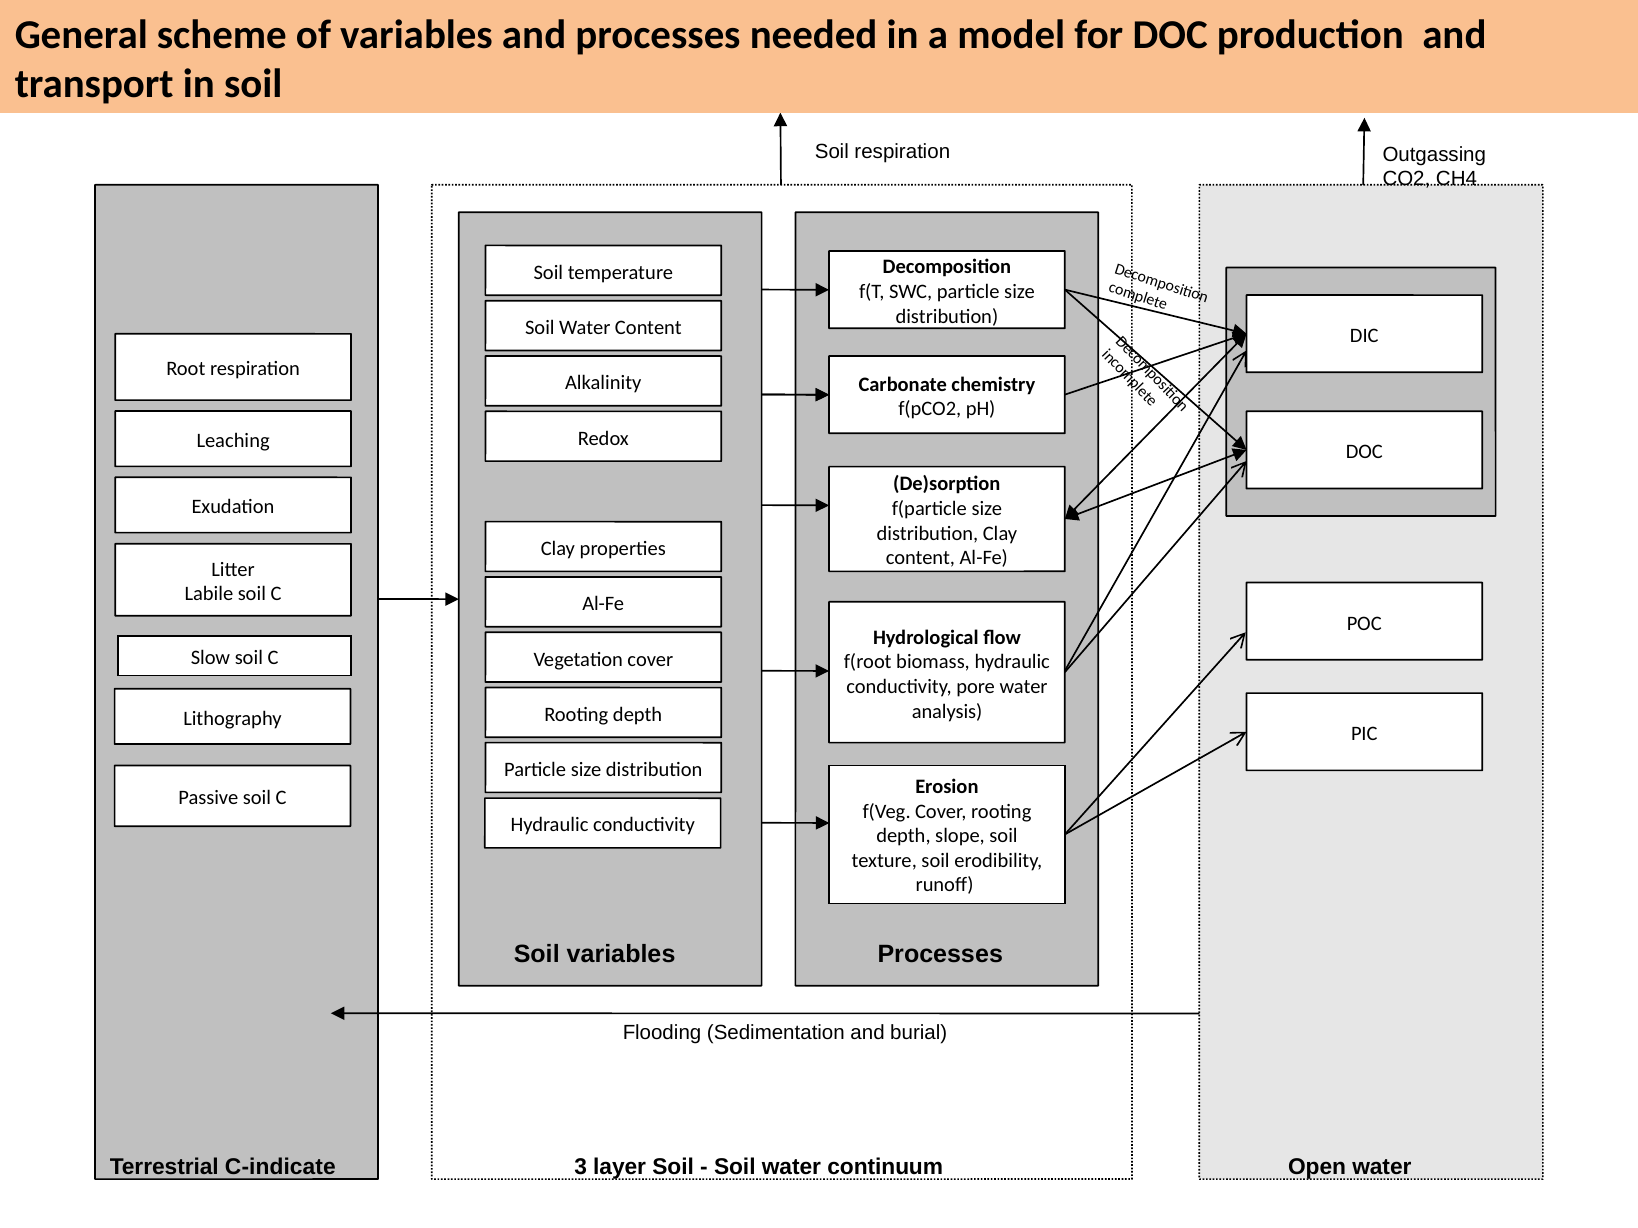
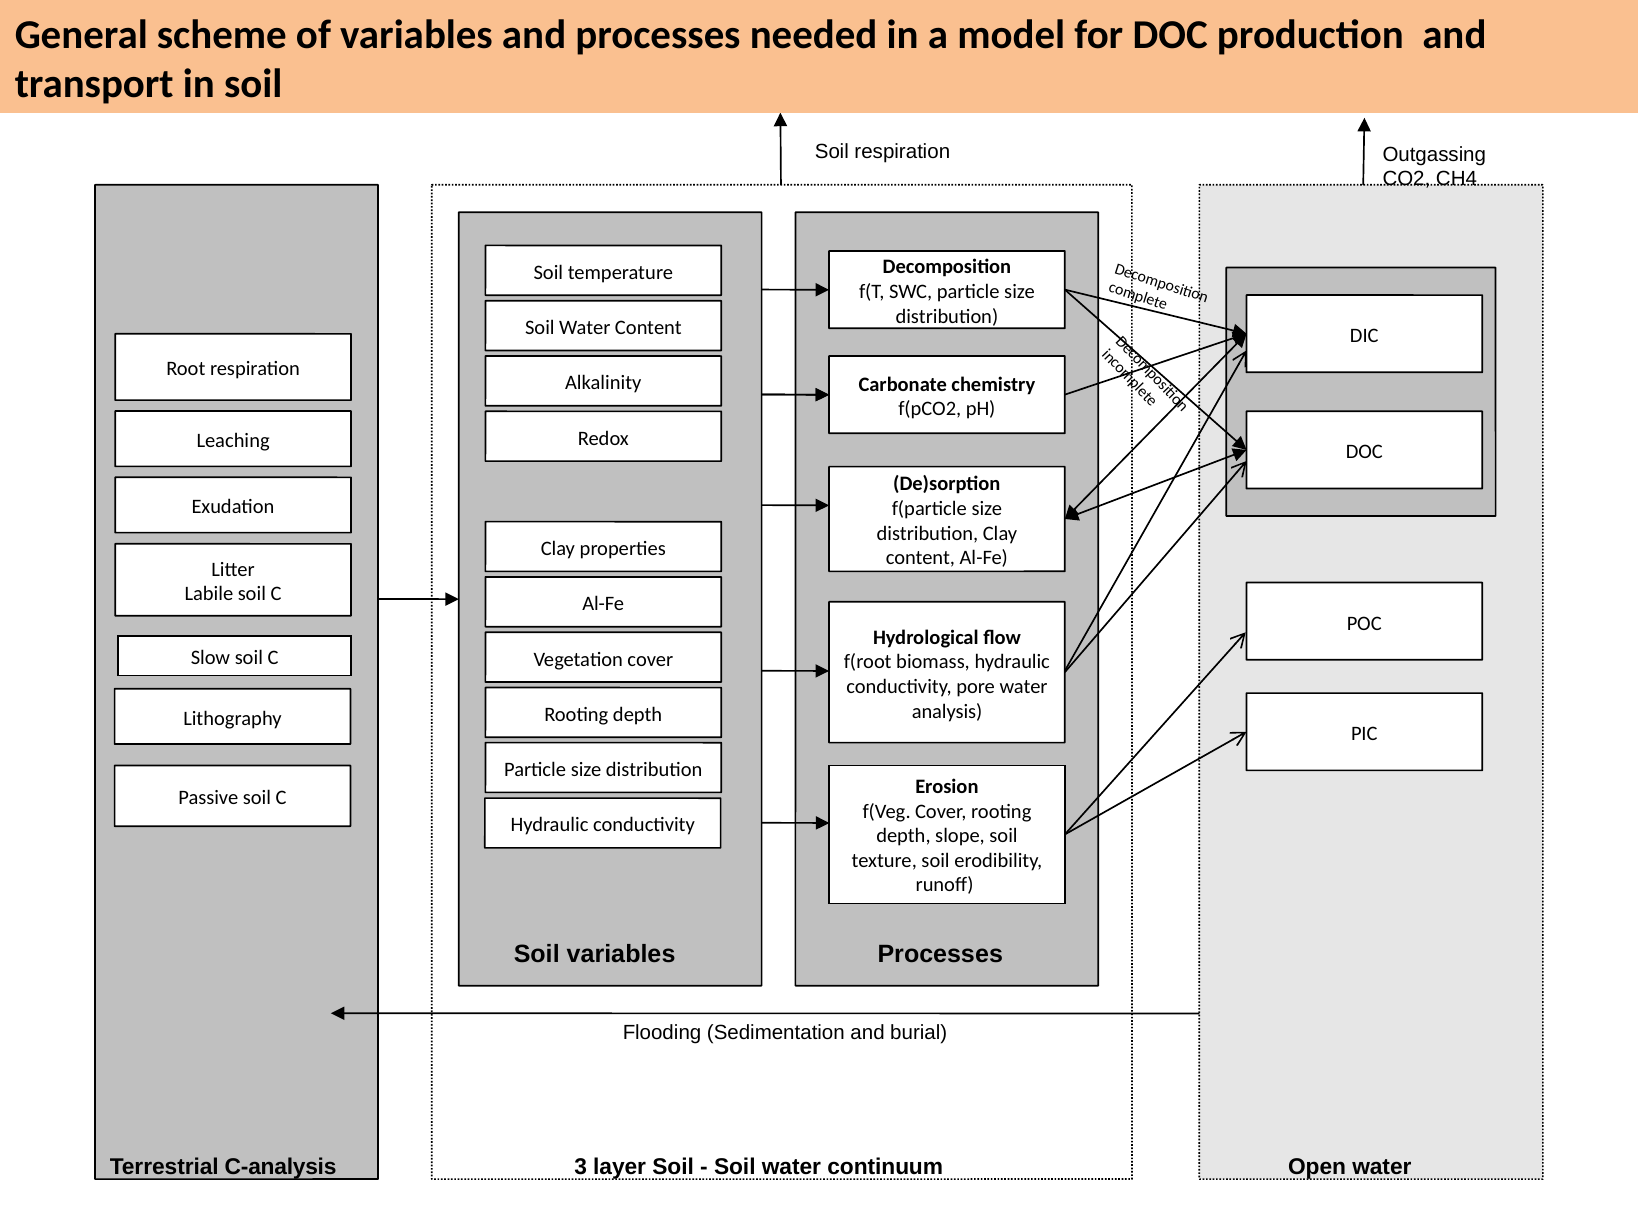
C-indicate: C-indicate -> C-analysis
